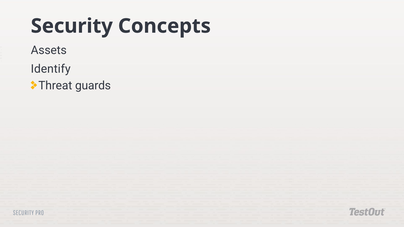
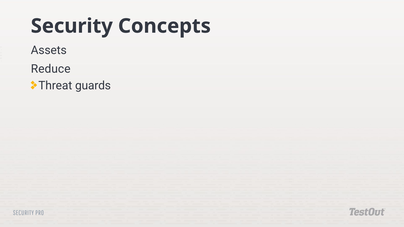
Identify: Identify -> Reduce
